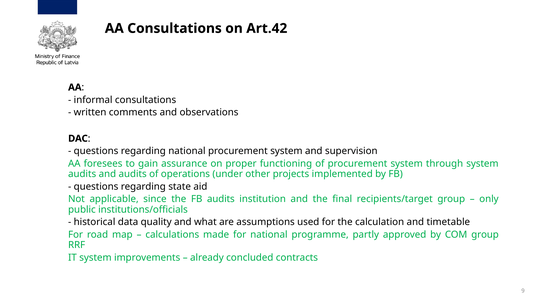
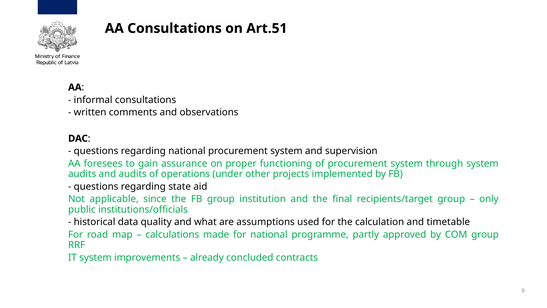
Art.42: Art.42 -> Art.51
FB audits: audits -> group
